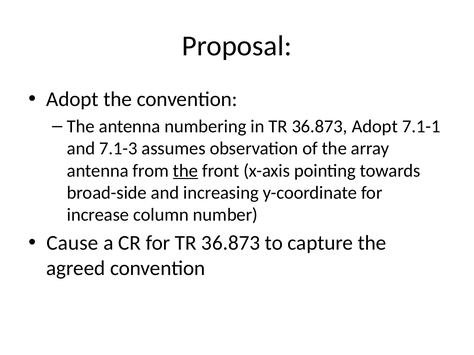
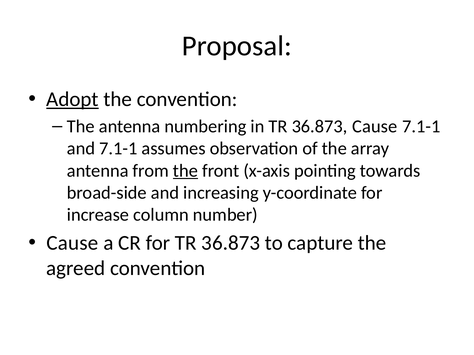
Adopt at (72, 99) underline: none -> present
36.873 Adopt: Adopt -> Cause
and 7.1-3: 7.1-3 -> 7.1-1
